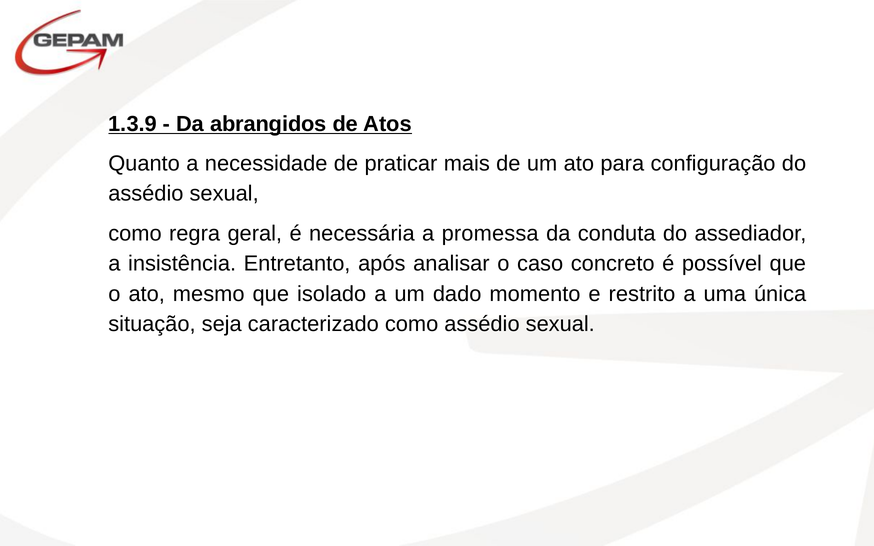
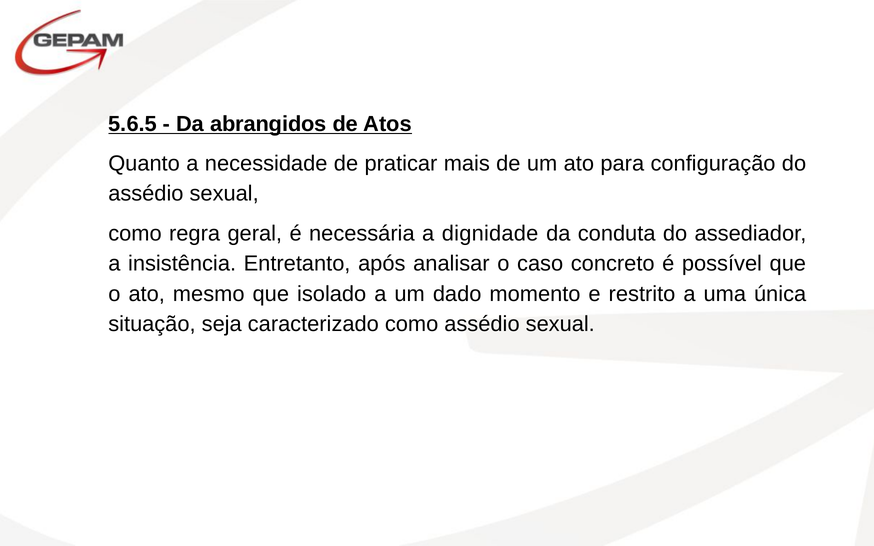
1.3.9: 1.3.9 -> 5.6.5
promessa: promessa -> dignidade
